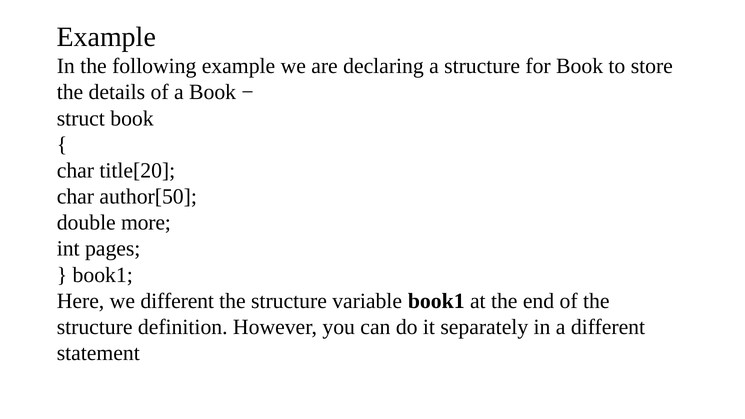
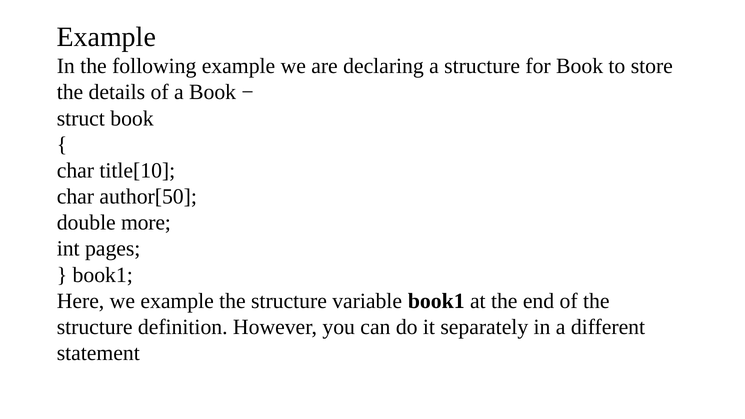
title[20: title[20 -> title[10
we different: different -> example
